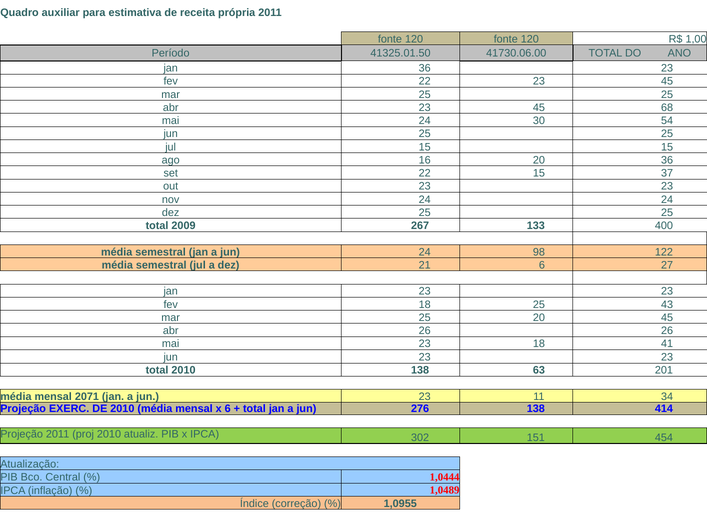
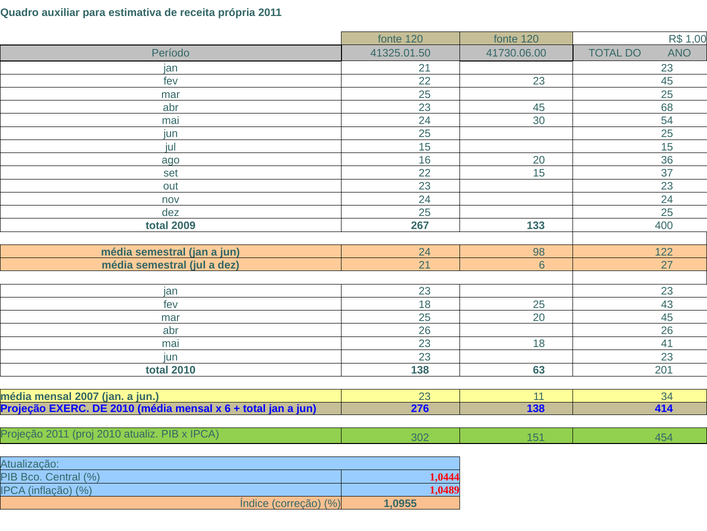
jan 36: 36 -> 21
2071: 2071 -> 2007
